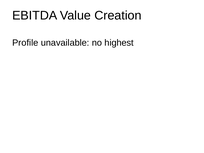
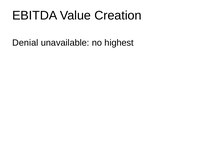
Profile: Profile -> Denial
